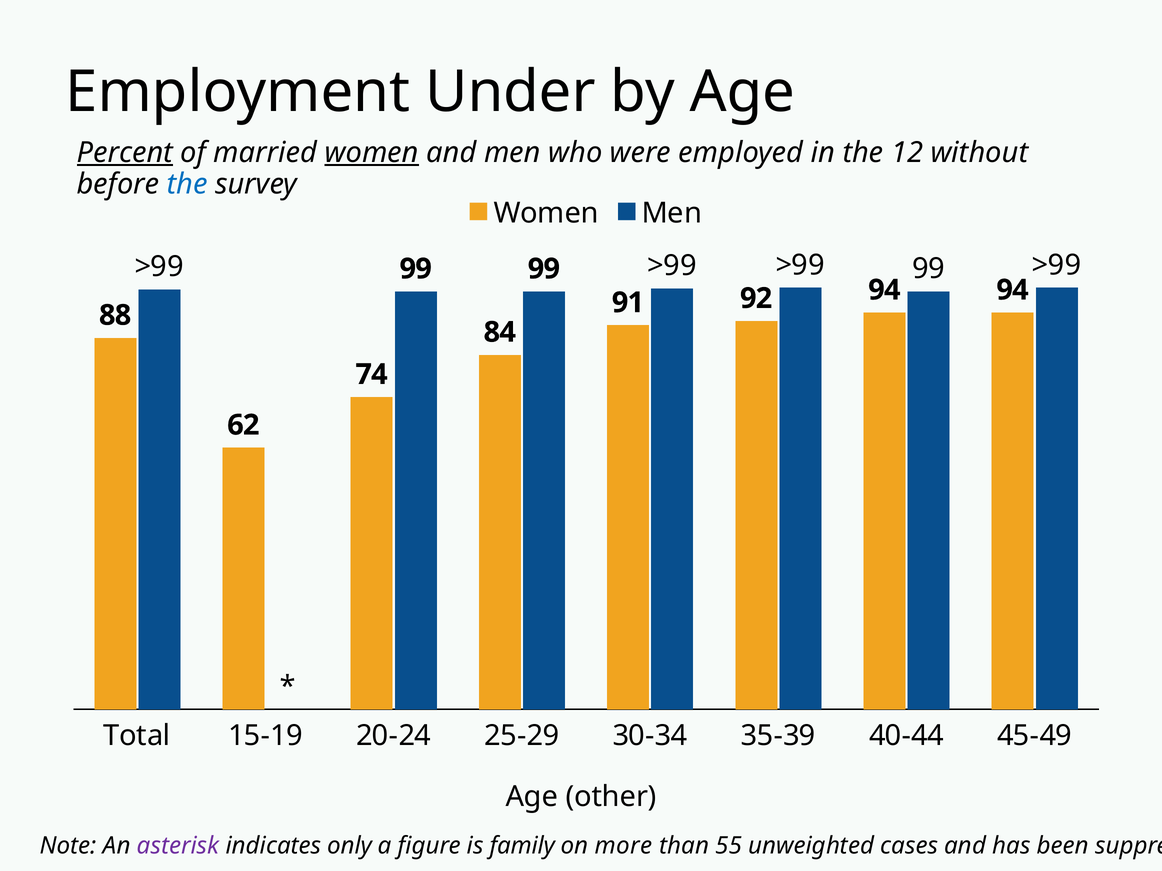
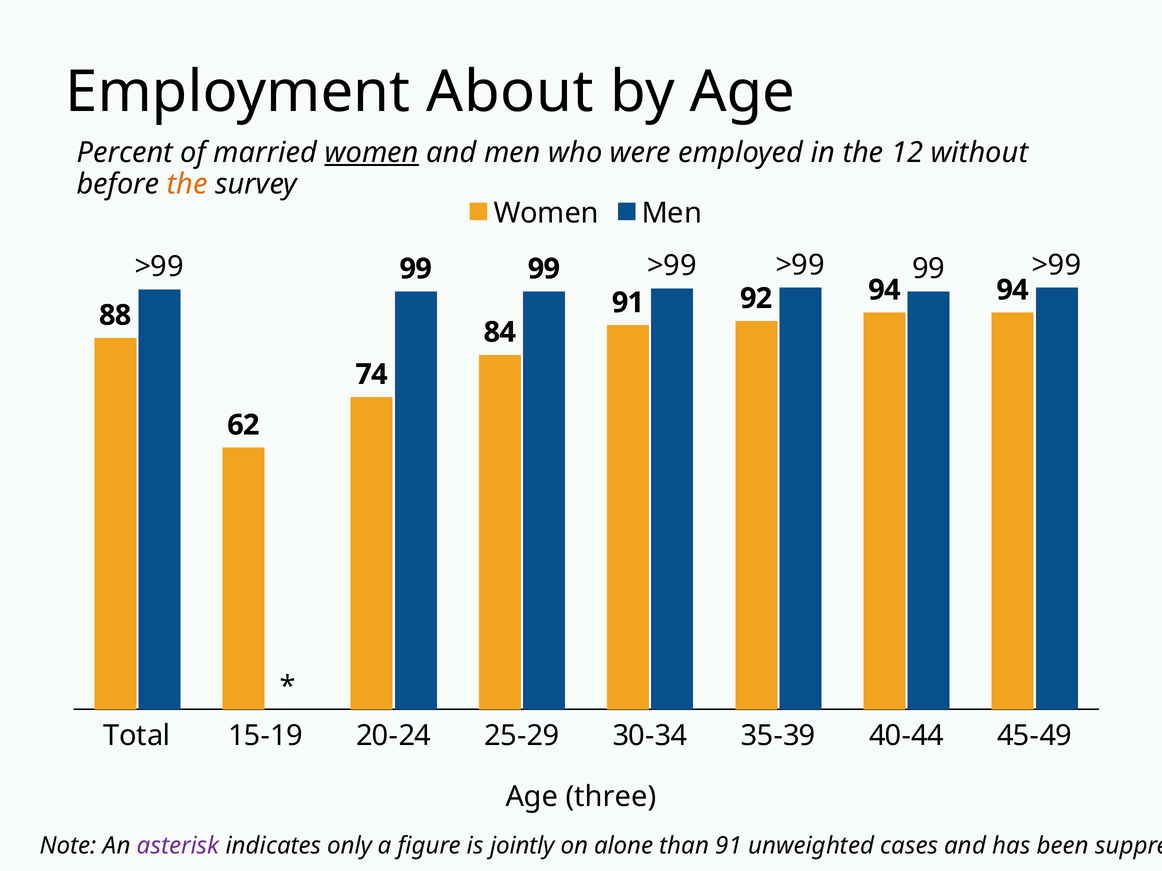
Under: Under -> About
Percent underline: present -> none
the at (187, 184) colour: blue -> orange
other: other -> three
family: family -> jointly
more: more -> alone
than 55: 55 -> 91
